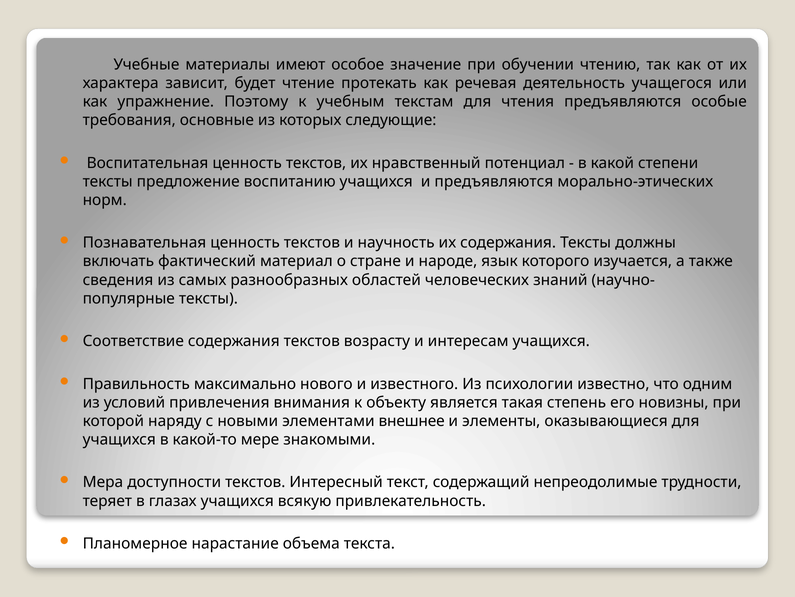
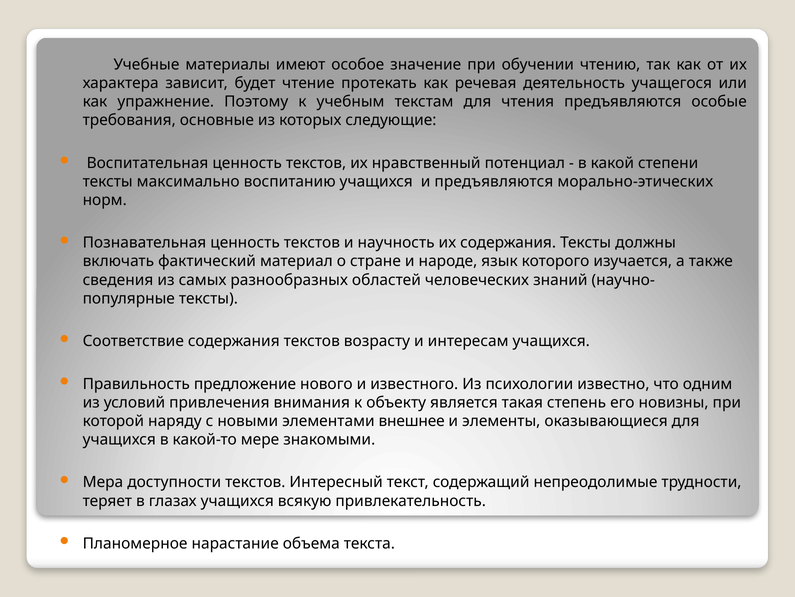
предложение: предложение -> максимально
максимально: максимально -> предложение
